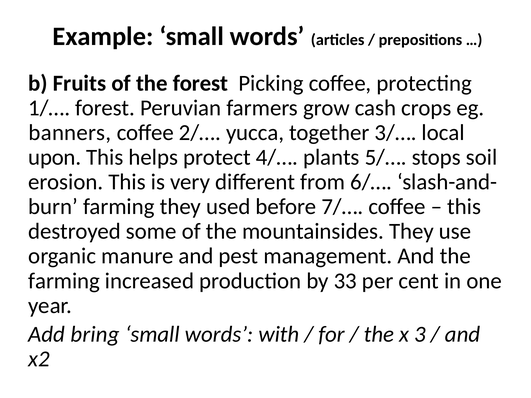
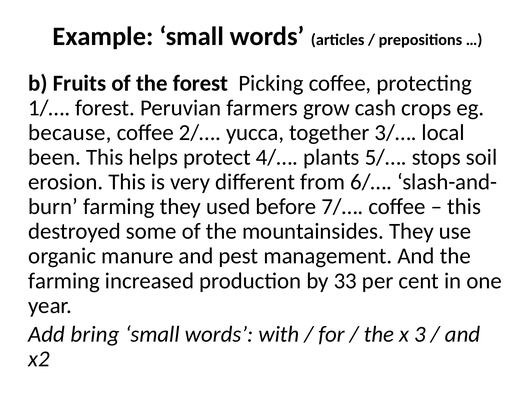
banners: banners -> because
upon: upon -> been
